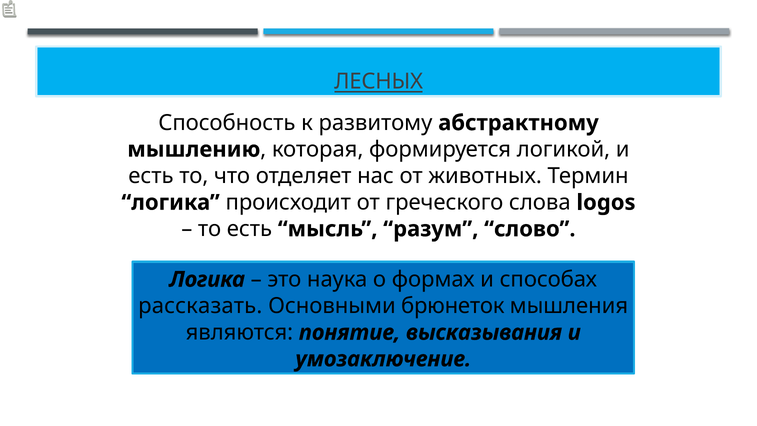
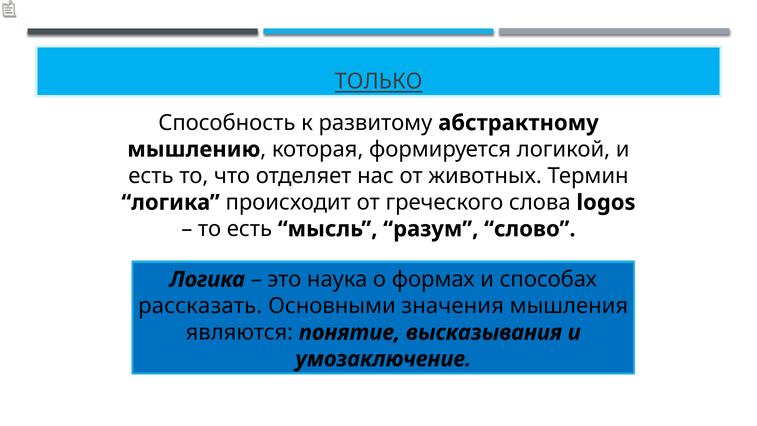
ЛЕСНЫХ: ЛЕСНЫХ -> ТОЛЬКО
брюнеток: брюнеток -> значения
